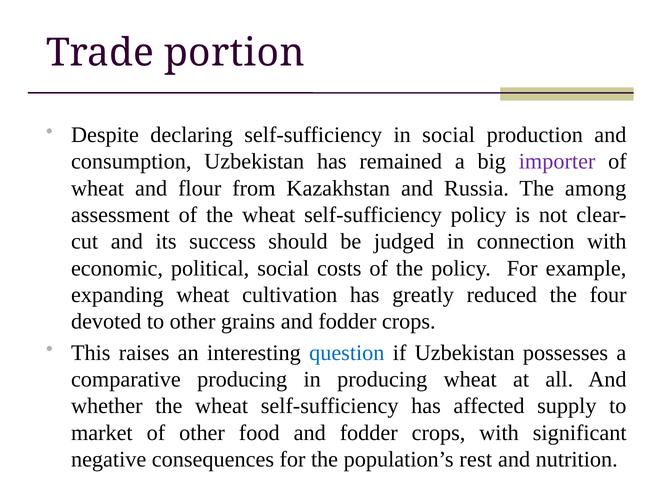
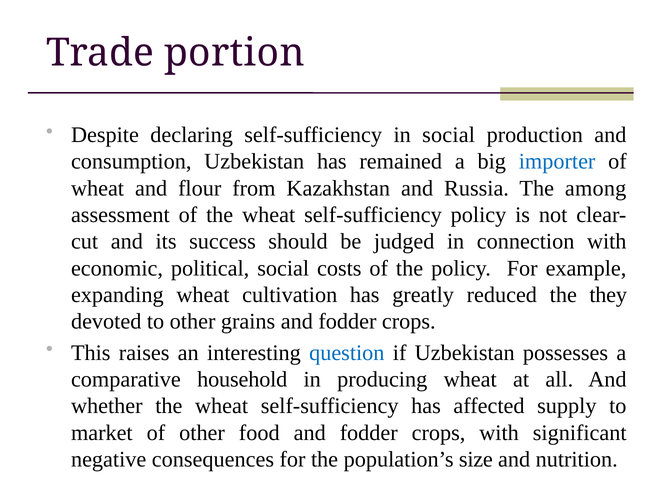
importer colour: purple -> blue
four: four -> they
comparative producing: producing -> household
rest: rest -> size
